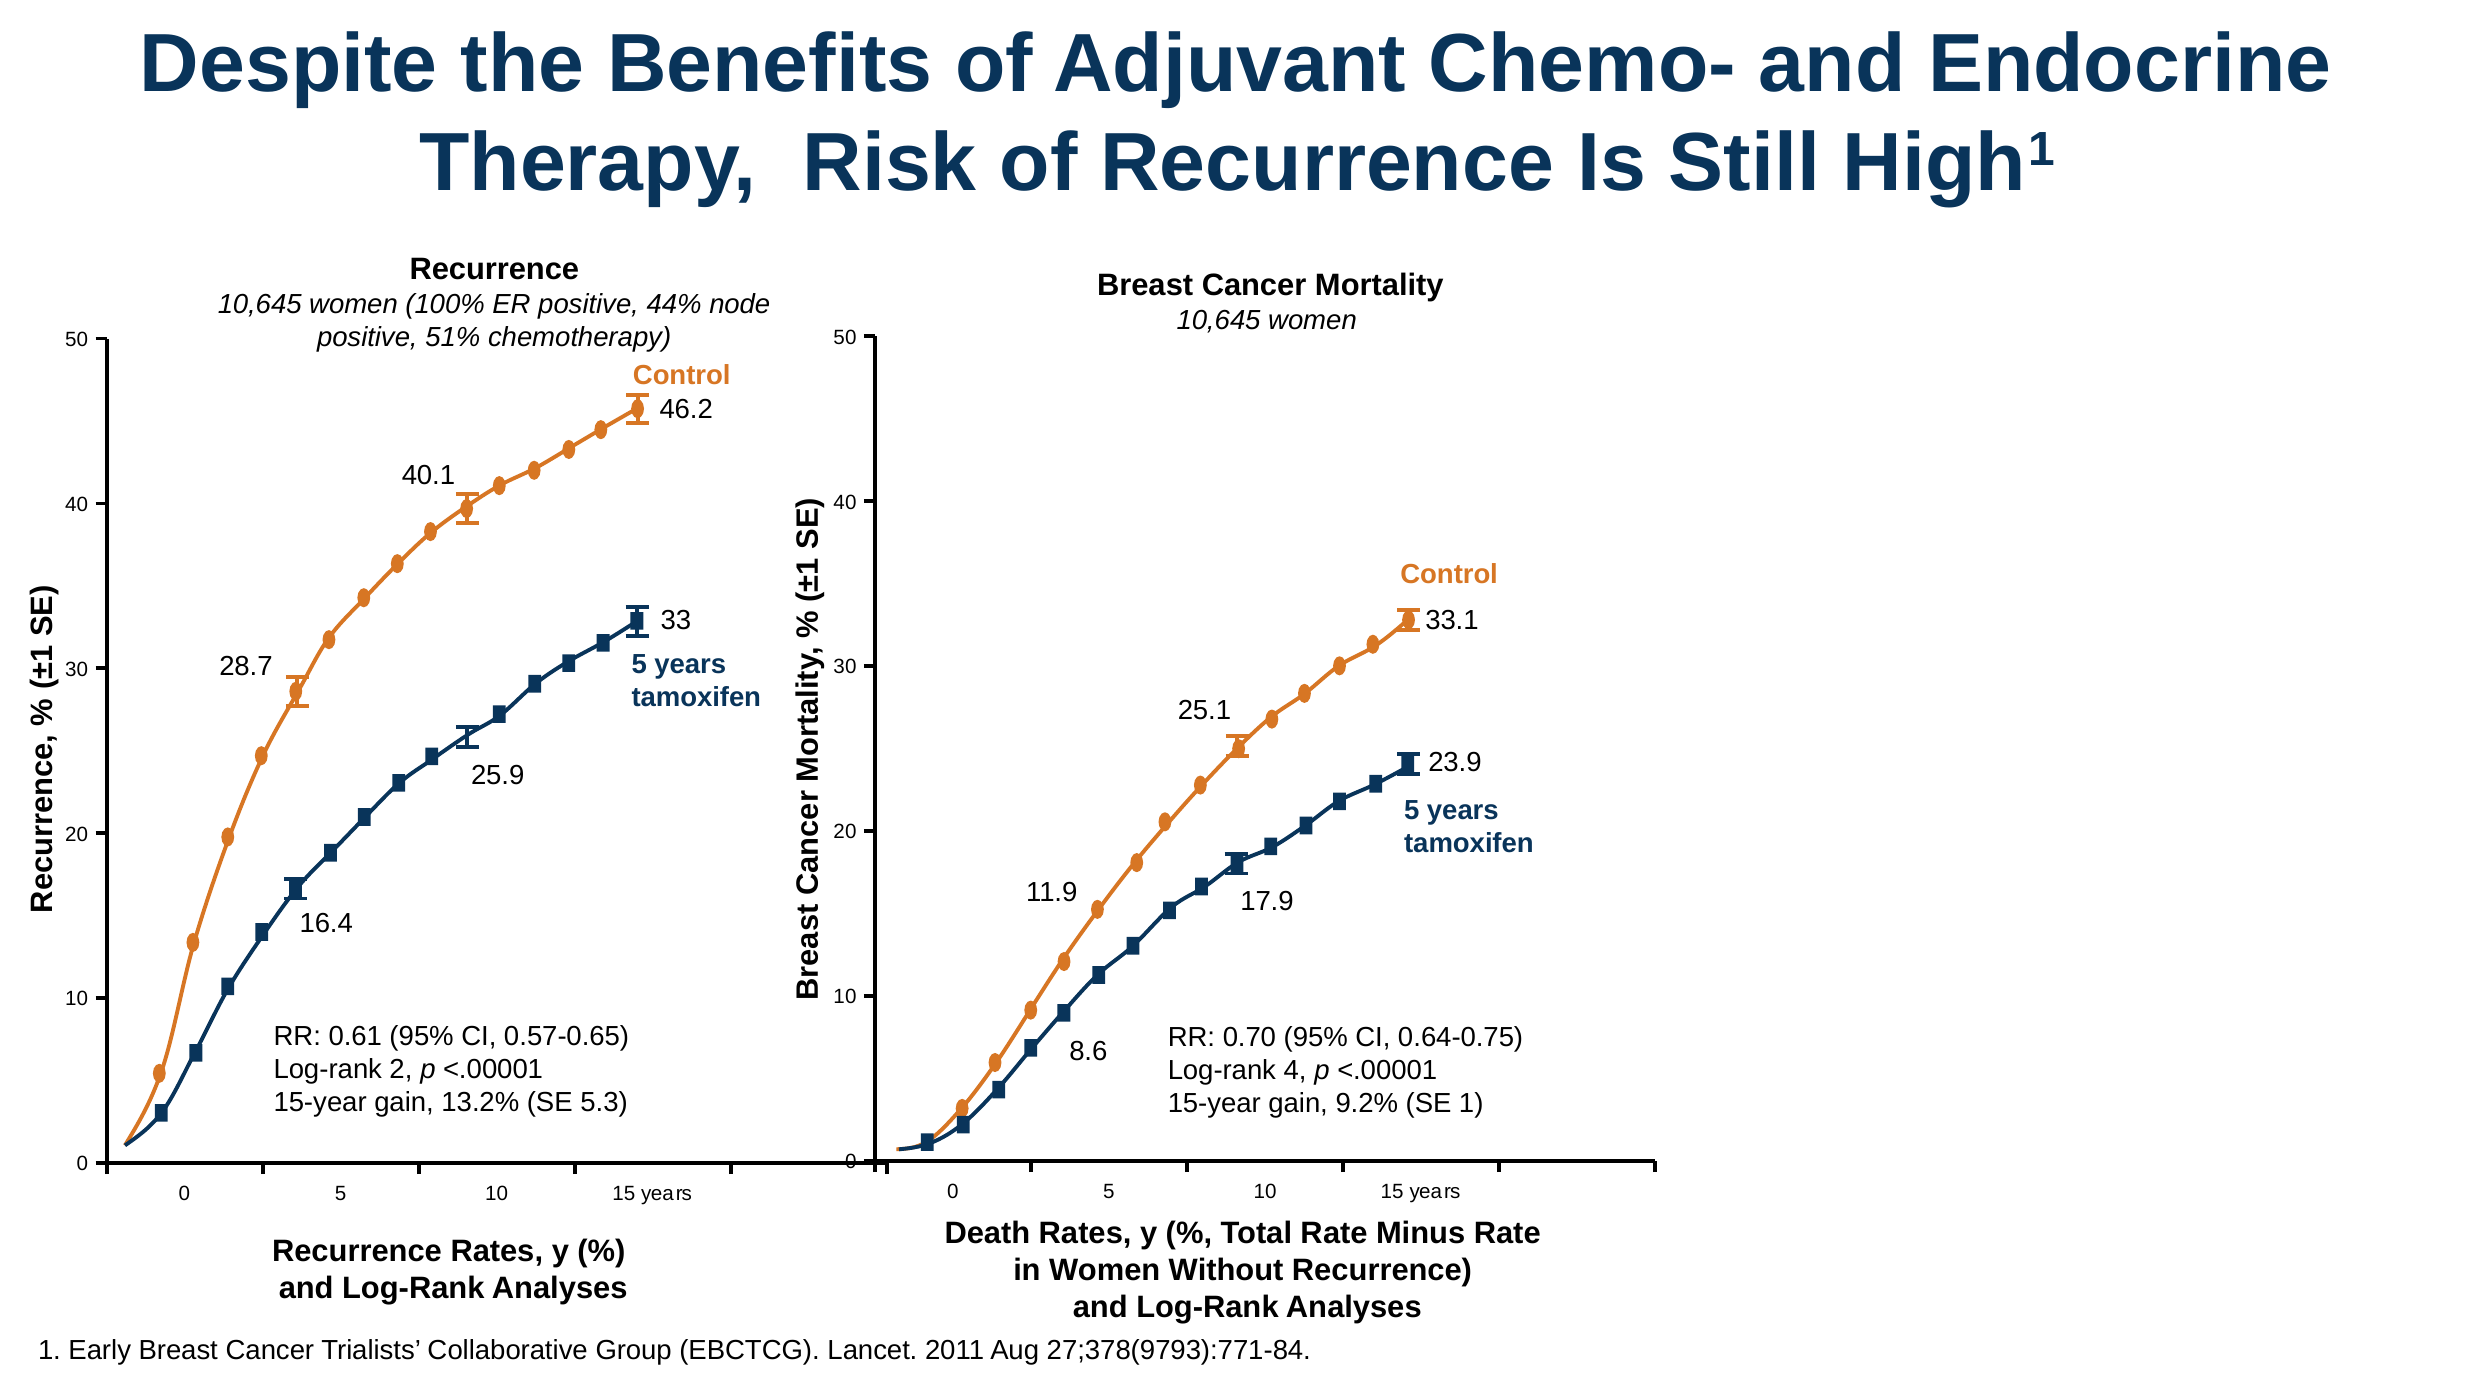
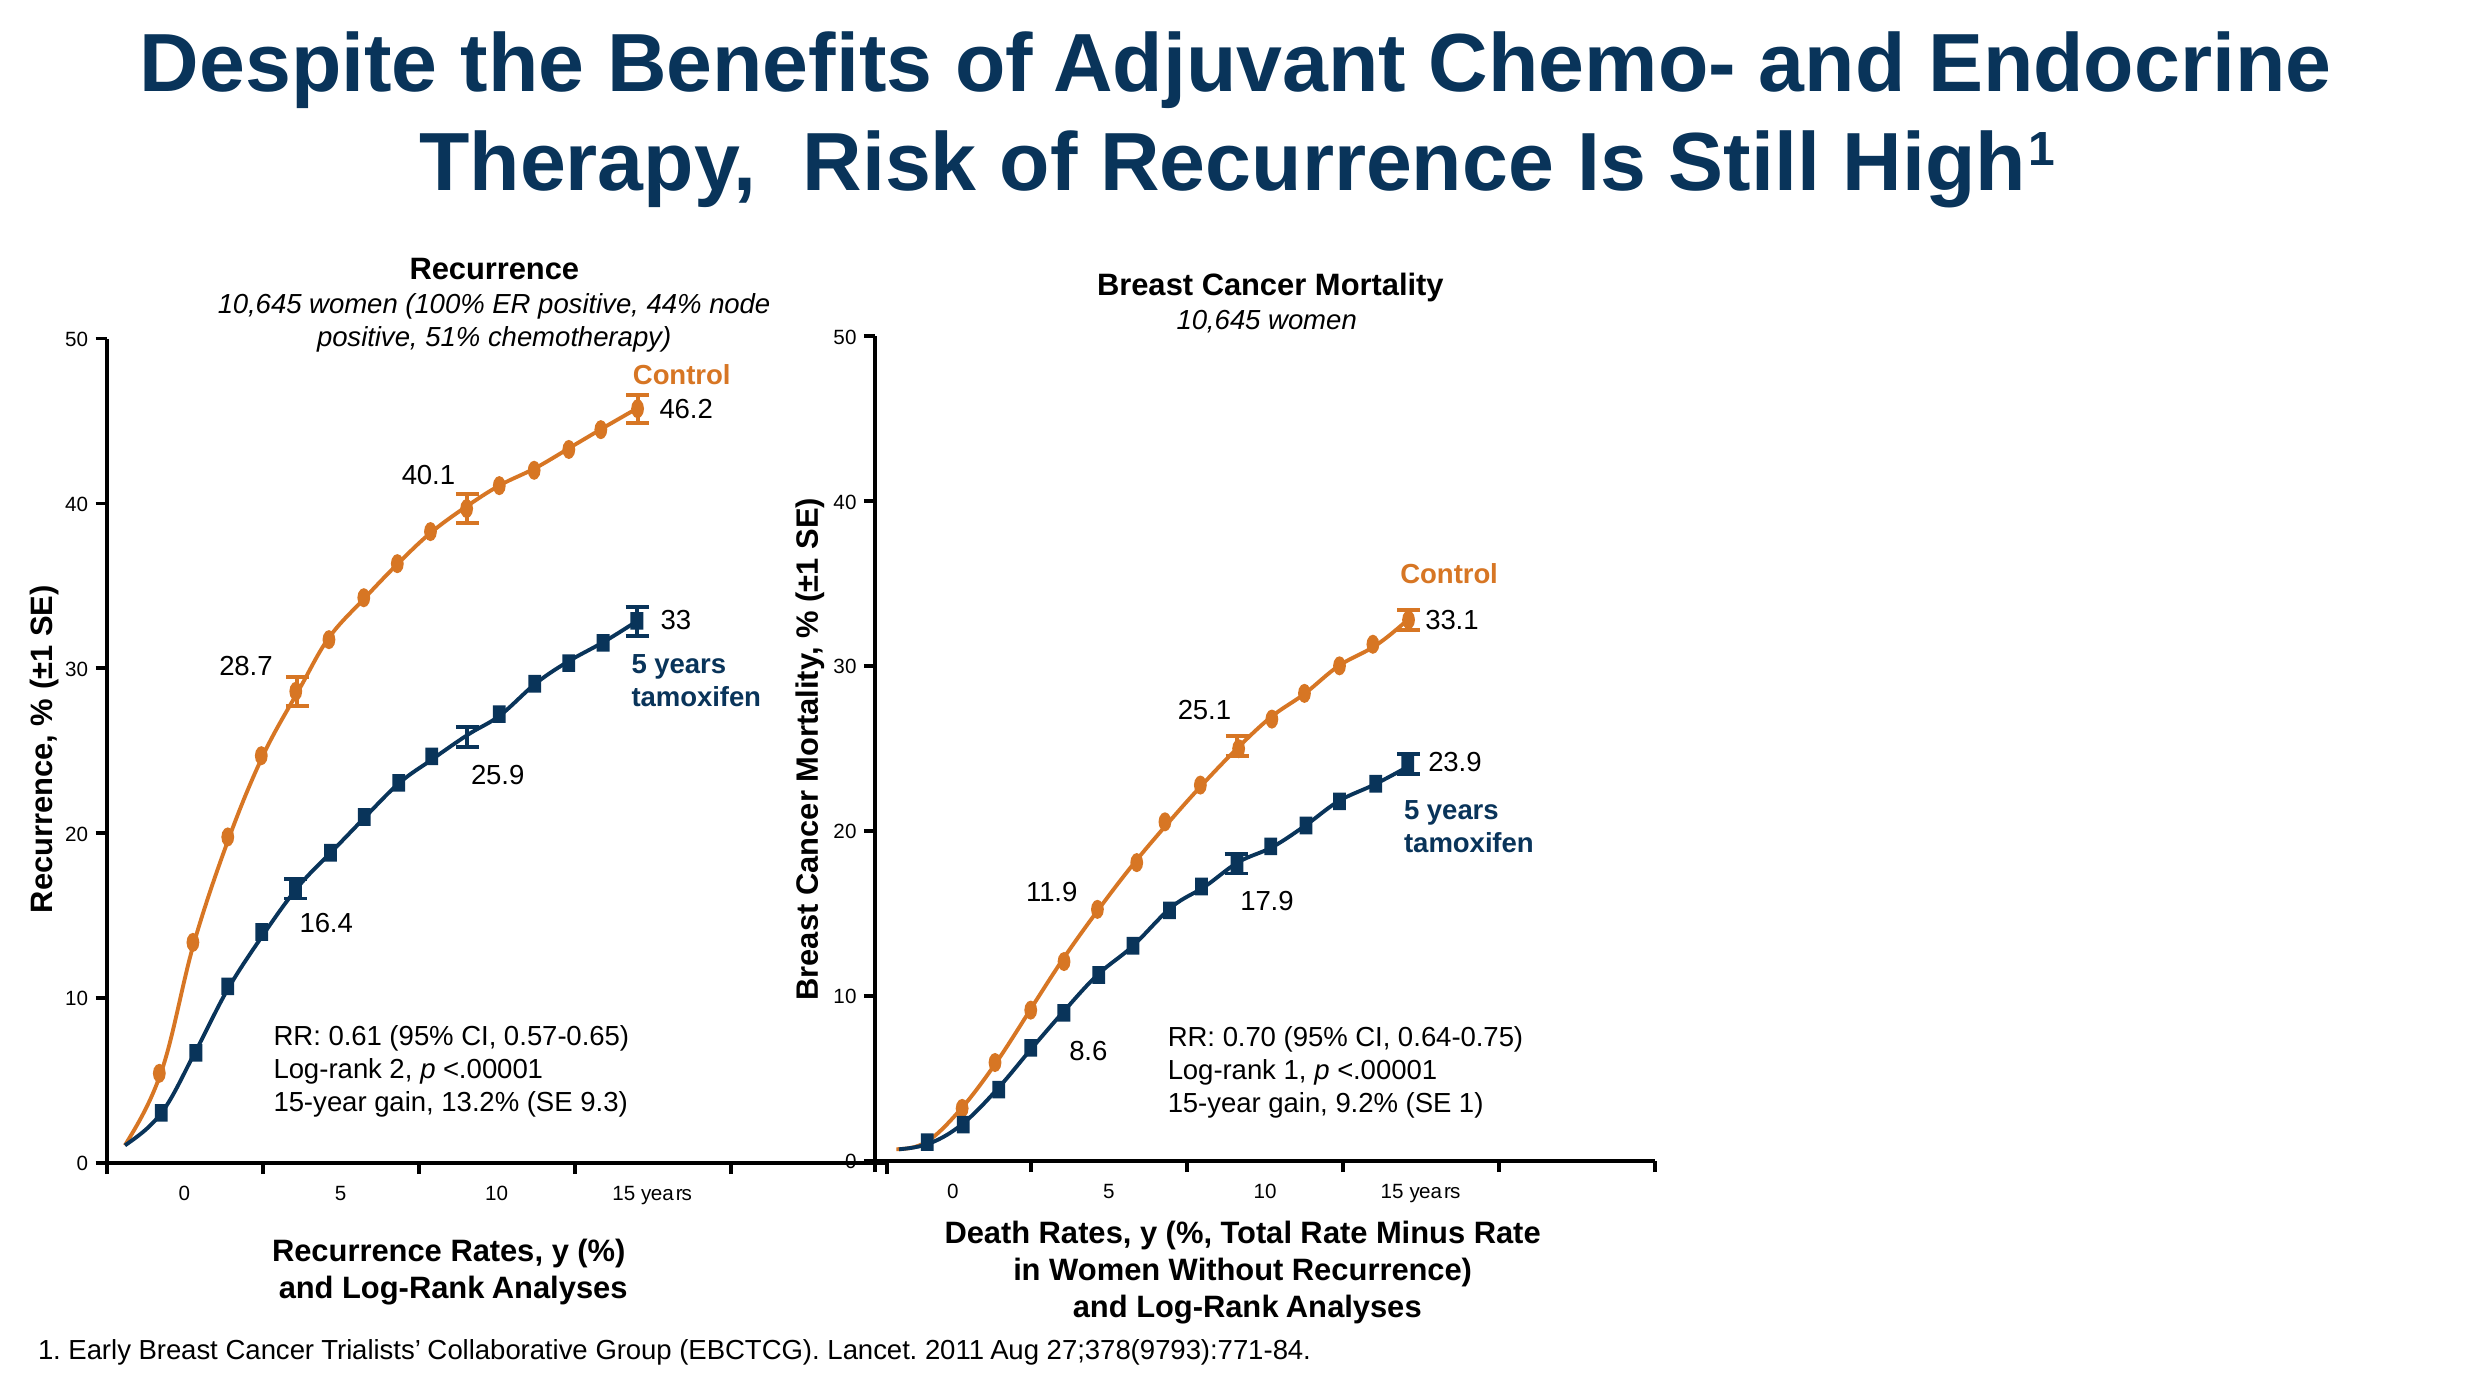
Log-rank 4: 4 -> 1
5.3: 5.3 -> 9.3
